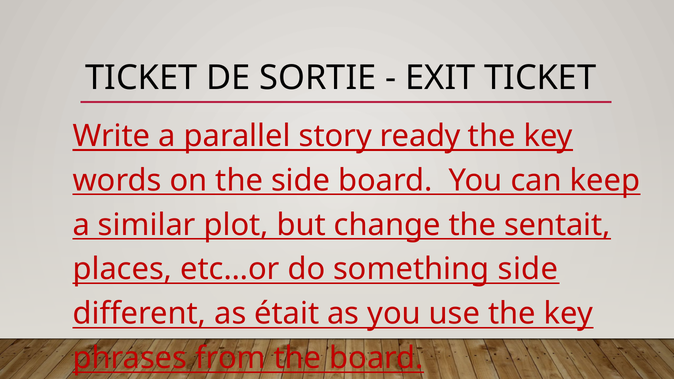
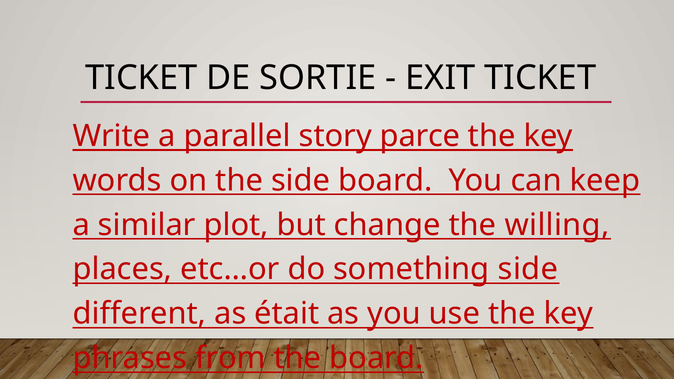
ready: ready -> parce
sentait: sentait -> willing
